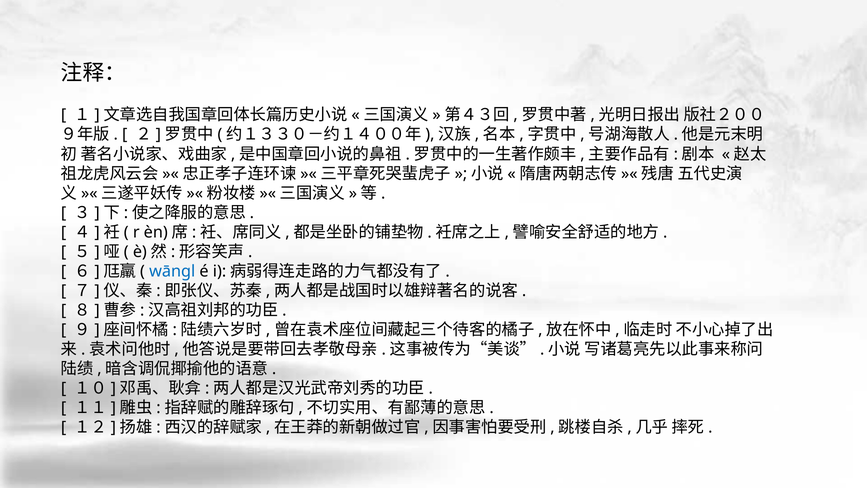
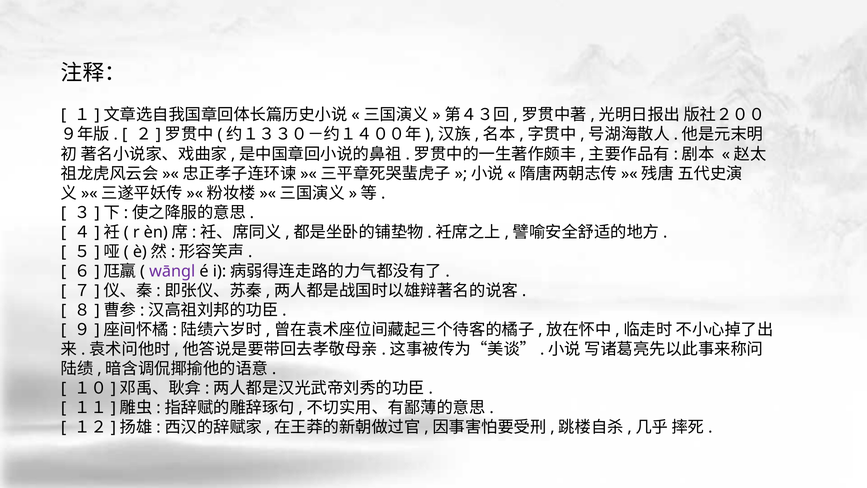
wāngl colour: blue -> purple
